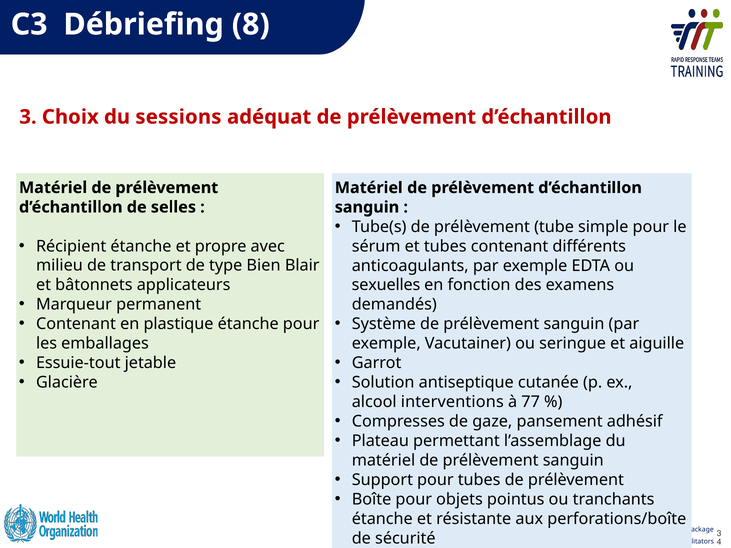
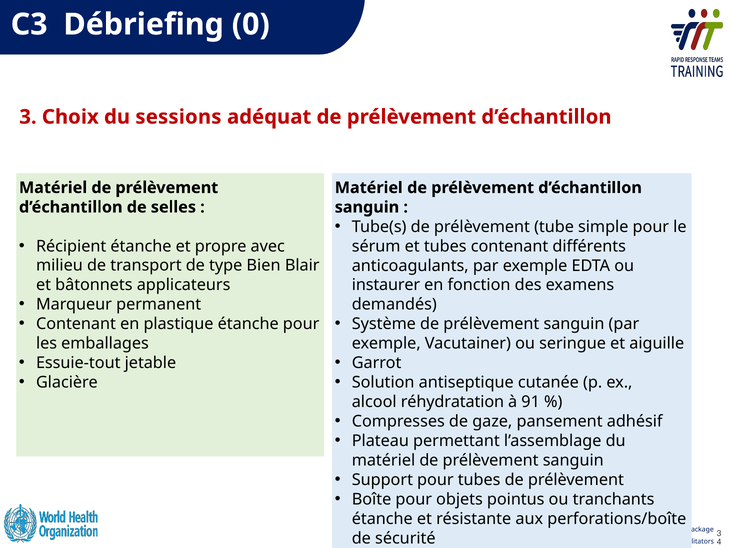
8: 8 -> 0
sexuelles: sexuelles -> instaurer
interventions: interventions -> réhydratation
77: 77 -> 91
